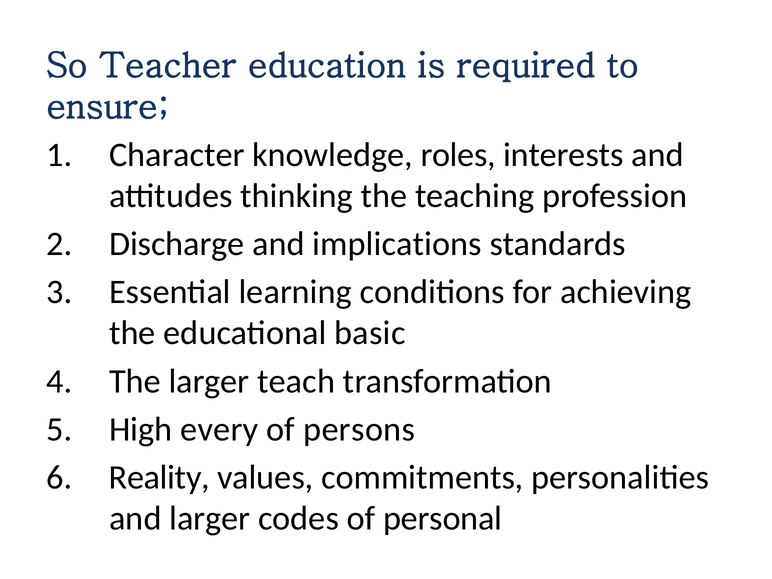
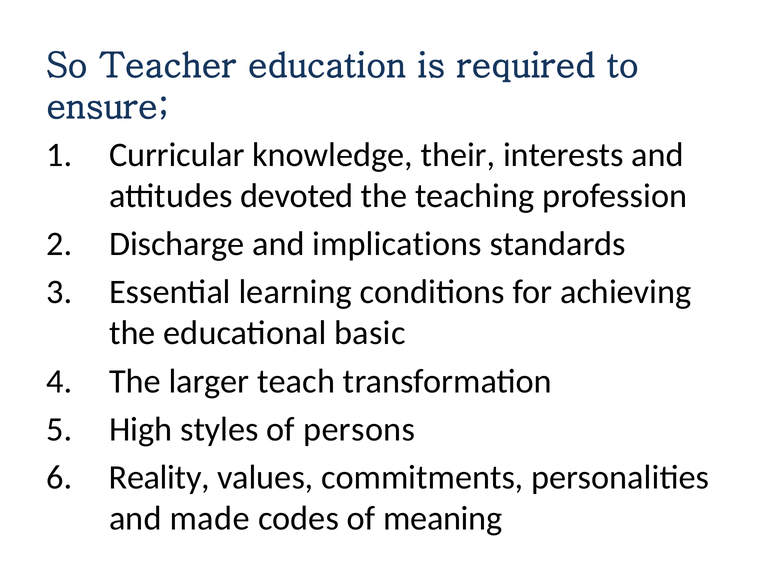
Character: Character -> Curricular
roles: roles -> their
thinking: thinking -> devoted
every: every -> styles
and larger: larger -> made
personal: personal -> meaning
